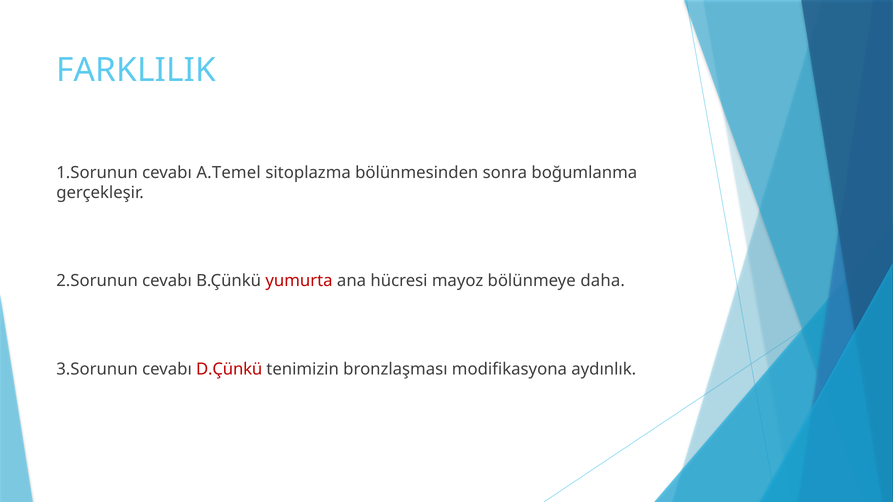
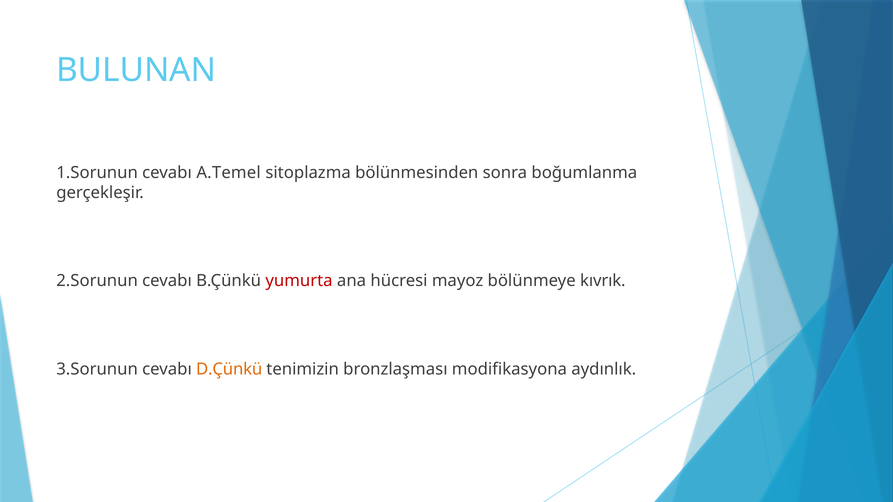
FARKLILIK: FARKLILIK -> BULUNAN
daha: daha -> kıvrık
D.Çünkü colour: red -> orange
